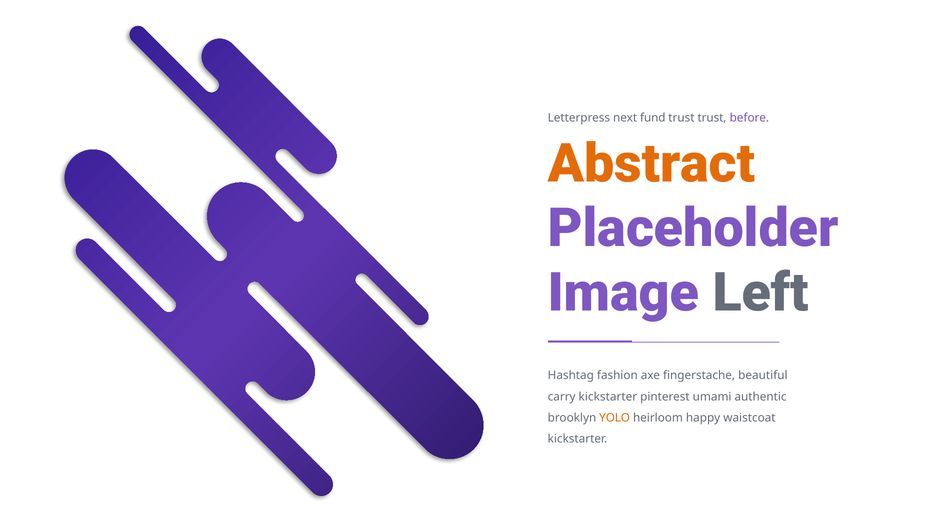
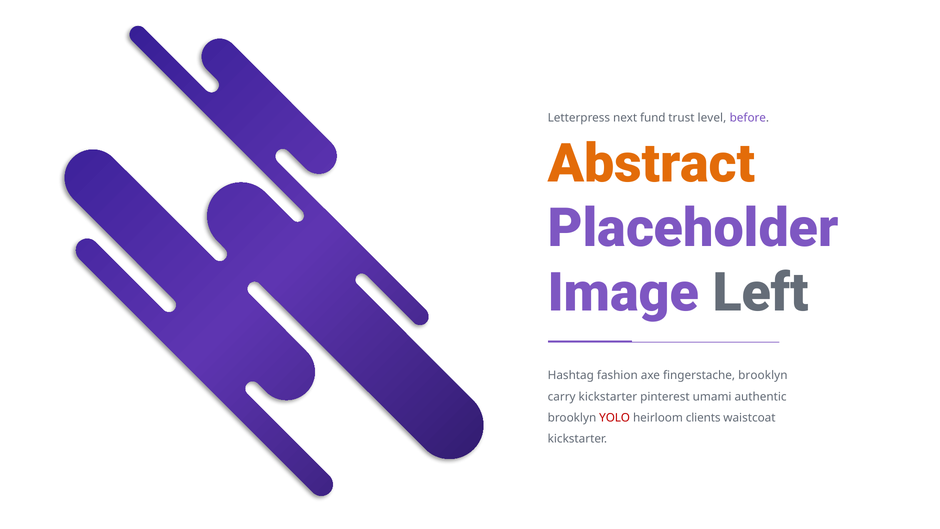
trust trust: trust -> level
fingerstache beautiful: beautiful -> brooklyn
YOLO colour: orange -> red
happy: happy -> clients
